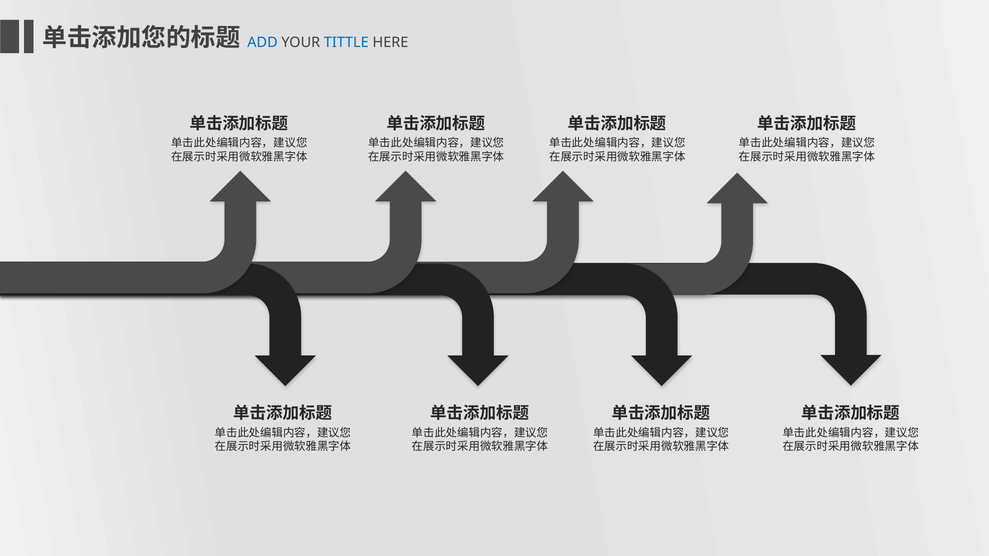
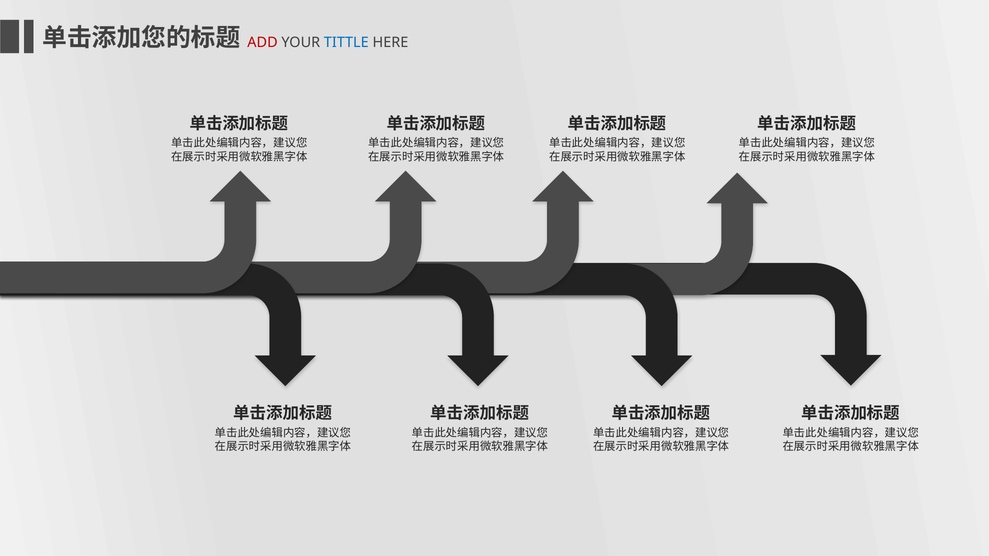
ADD colour: blue -> red
